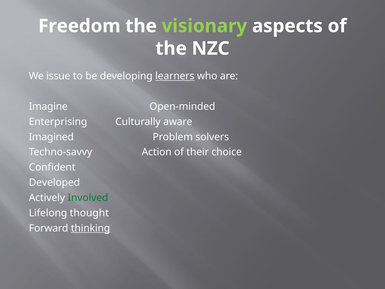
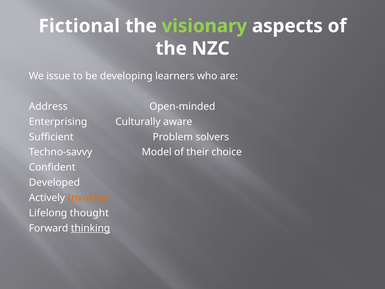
Freedom: Freedom -> Fictional
learners underline: present -> none
Imagine: Imagine -> Address
Imagined: Imagined -> Sufficient
Action: Action -> Model
Involved colour: green -> orange
